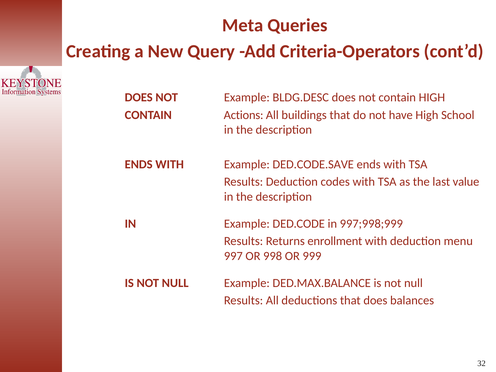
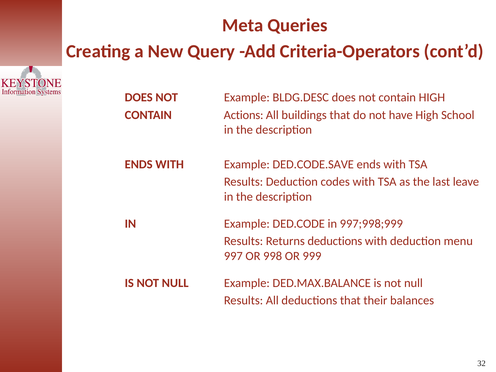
value: value -> leave
Returns enrollment: enrollment -> deductions
that does: does -> their
